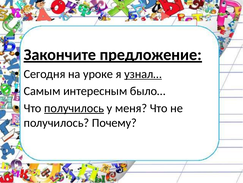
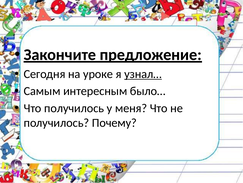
получилось at (74, 108) underline: present -> none
